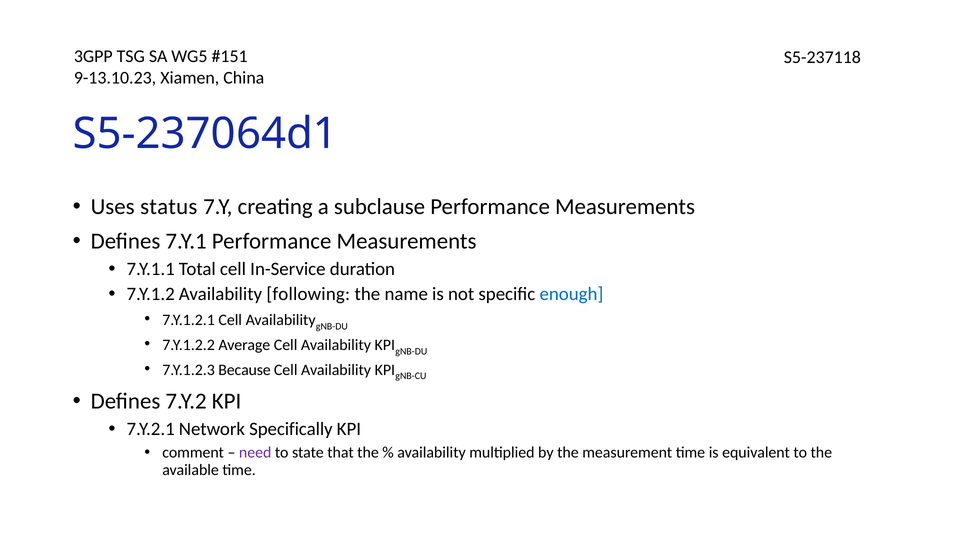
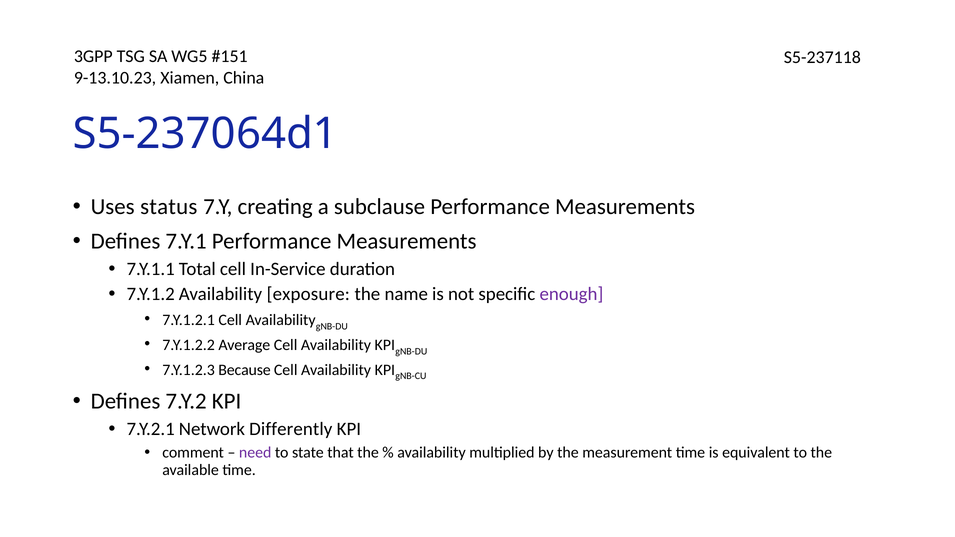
following: following -> exposure
enough colour: blue -> purple
Specifically: Specifically -> Differently
